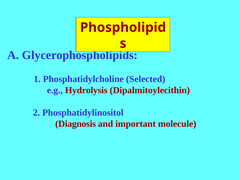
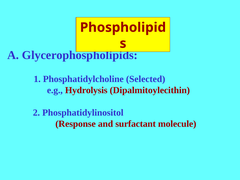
Diagnosis: Diagnosis -> Response
important: important -> surfactant
